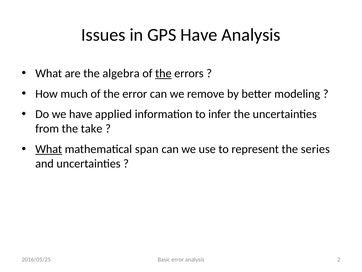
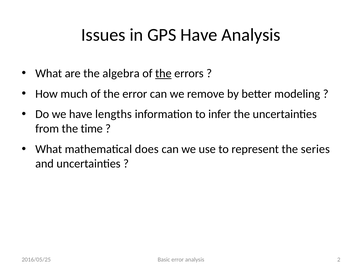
applied: applied -> lengths
take: take -> time
What at (49, 149) underline: present -> none
span: span -> does
